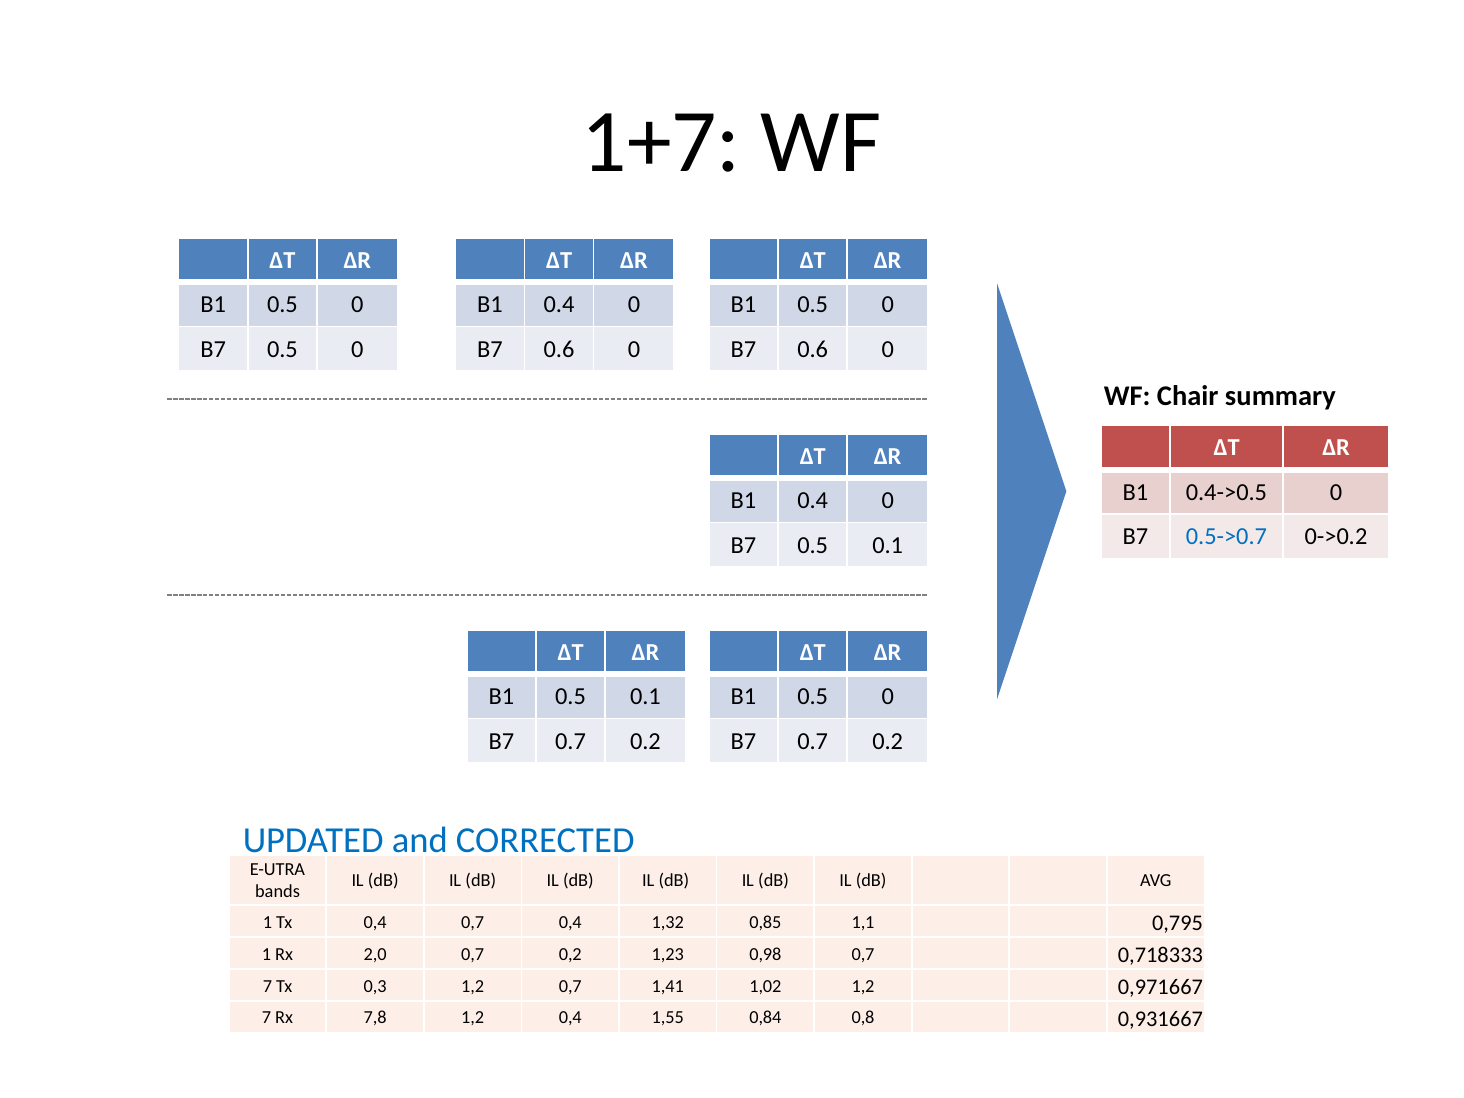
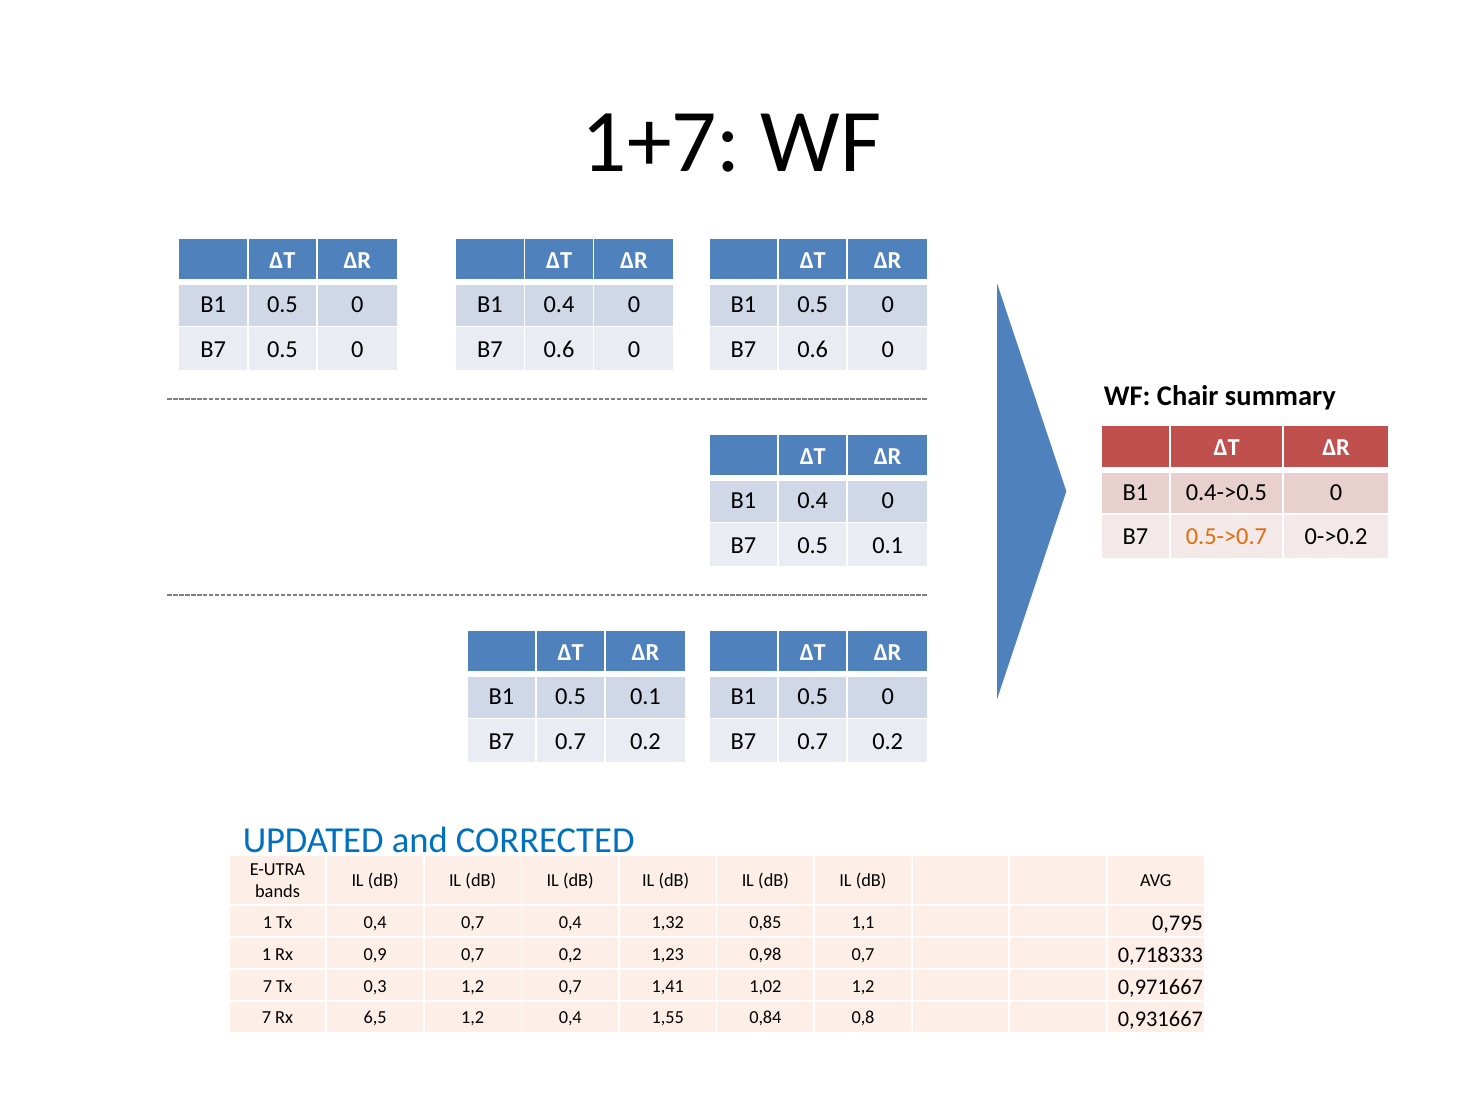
0.5->0.7 colour: blue -> orange
2,0: 2,0 -> 0,9
7,8: 7,8 -> 6,5
